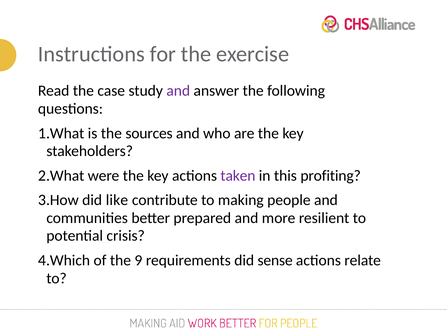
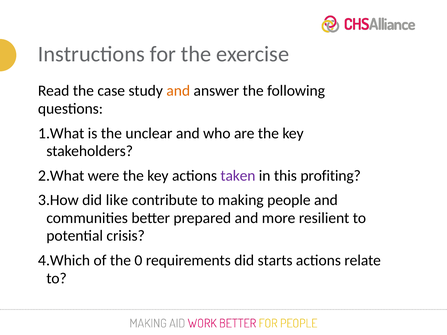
and at (178, 91) colour: purple -> orange
sources: sources -> unclear
9: 9 -> 0
sense: sense -> starts
